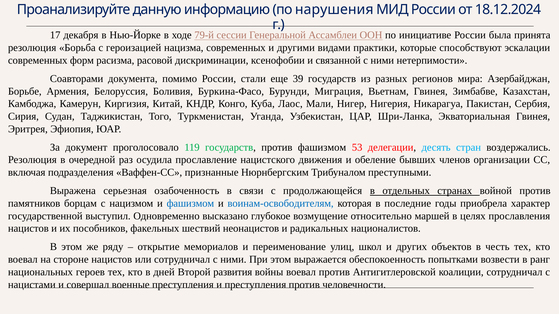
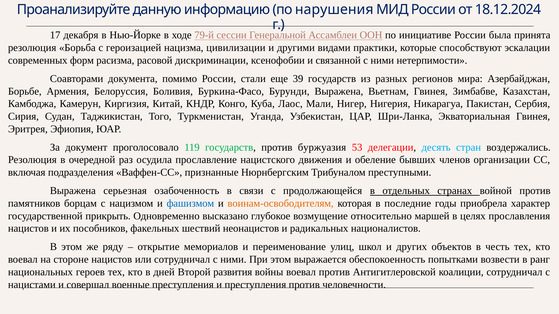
нацизма современных: современных -> цивилизации
Бурунди Миграция: Миграция -> Выражена
против фашизмом: фашизмом -> буржуазия
воинам-освободителям colour: blue -> orange
выступил: выступил -> прикрыть
